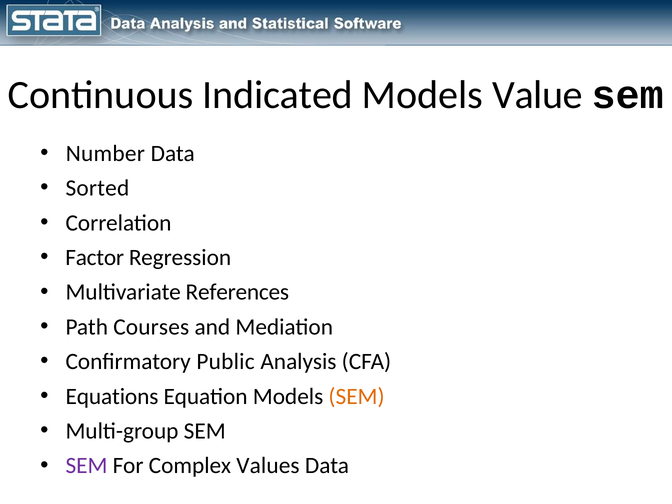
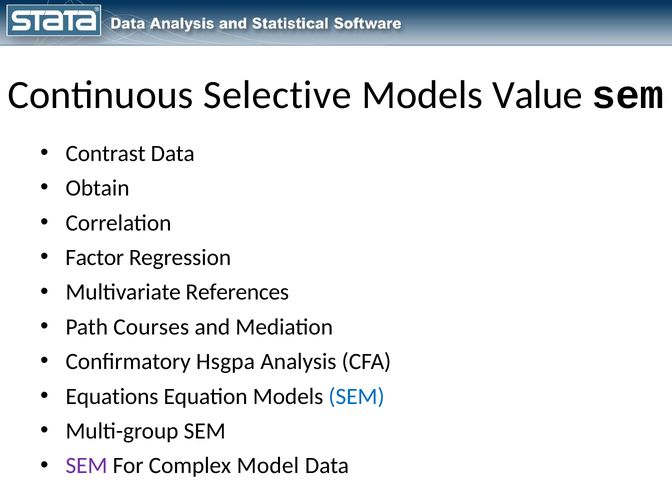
Indicated: Indicated -> Selective
Number: Number -> Contrast
Sorted: Sorted -> Obtain
Public: Public -> Hsgpa
SEM at (357, 396) colour: orange -> blue
Values: Values -> Model
